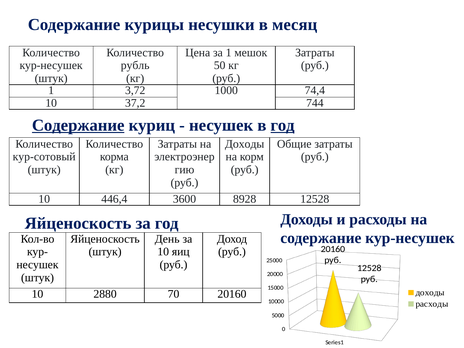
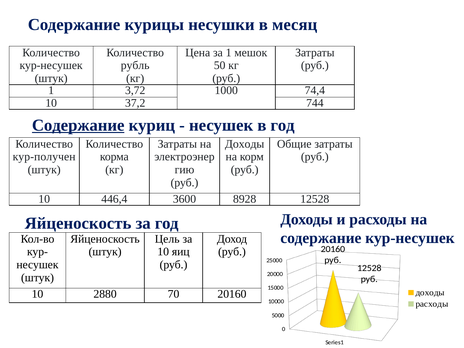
год at (283, 125) underline: present -> none
кур-сотовый: кур-сотовый -> кур-получен
День: День -> Цель
